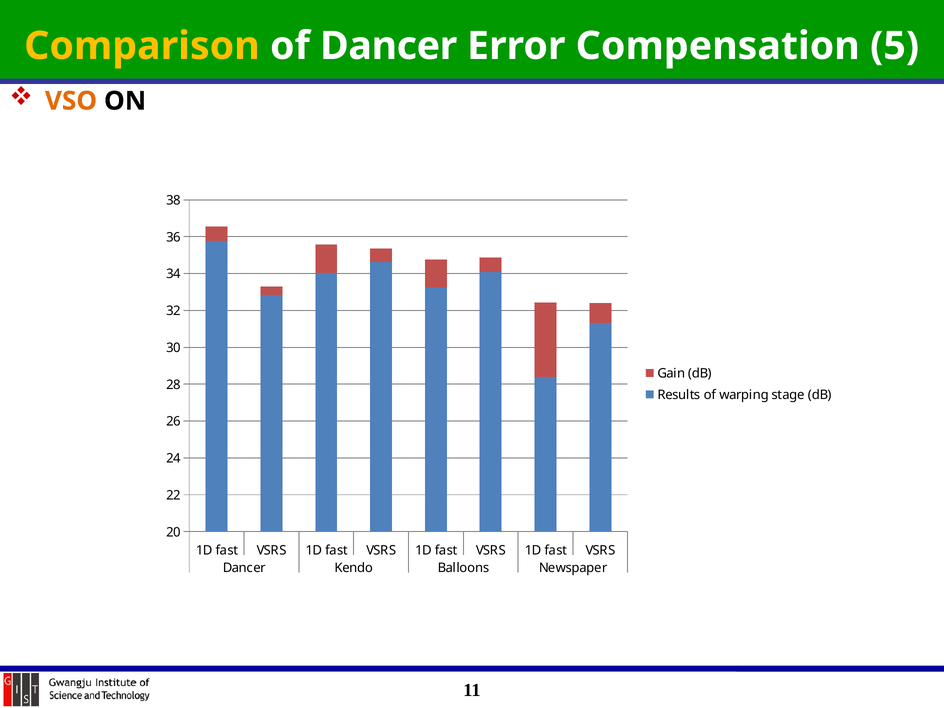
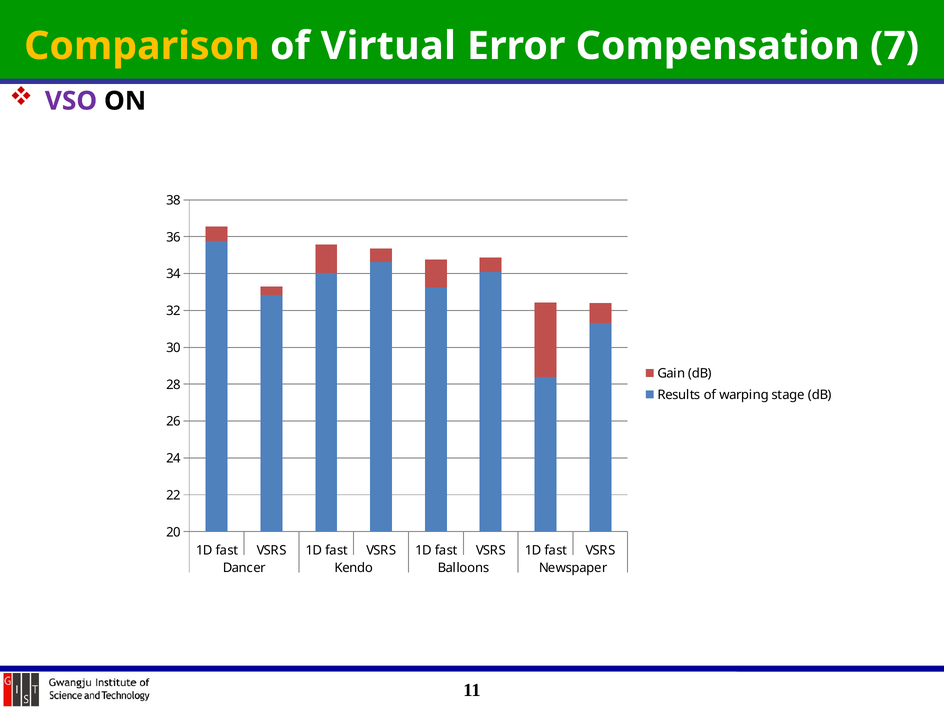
of Dancer: Dancer -> Virtual
5: 5 -> 7
VSO colour: orange -> purple
